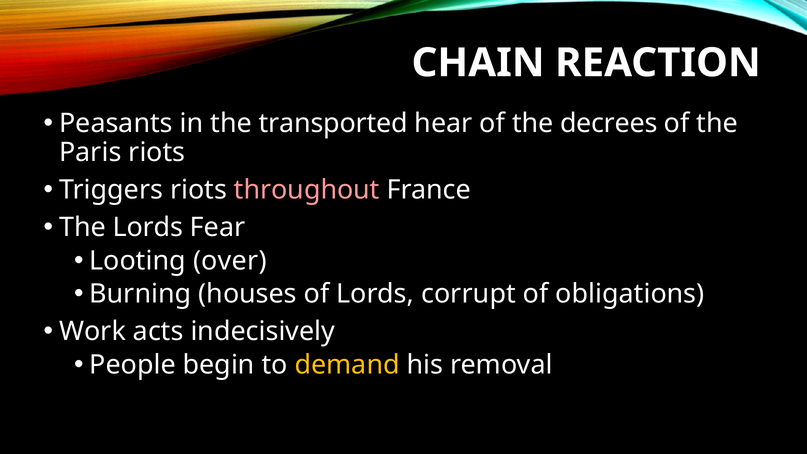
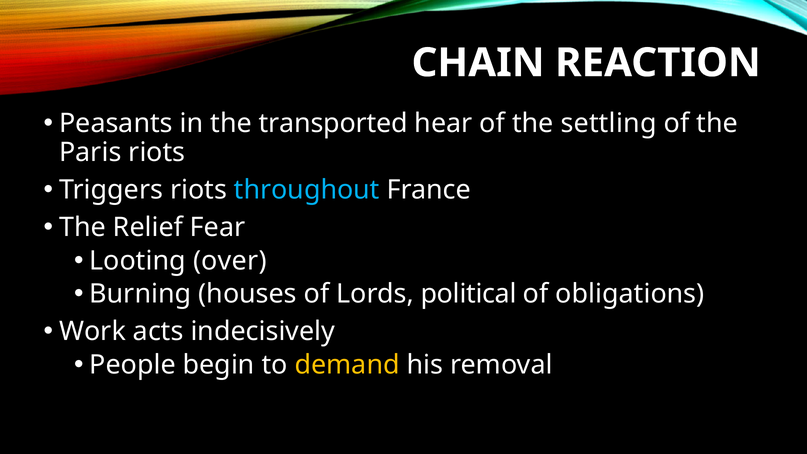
decrees: decrees -> settling
throughout colour: pink -> light blue
The Lords: Lords -> Relief
corrupt: corrupt -> political
